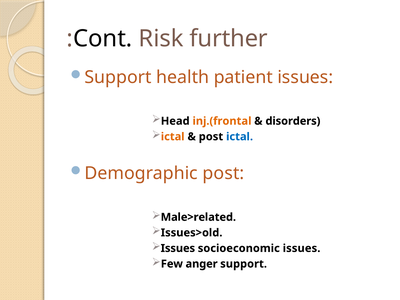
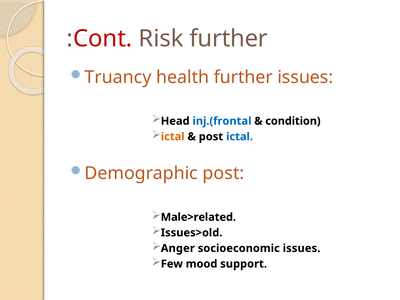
Cont colour: black -> red
Support at (118, 77): Support -> Truancy
health patient: patient -> further
inj.(frontal colour: orange -> blue
disorders: disorders -> condition
Issues at (178, 248): Issues -> Anger
anger: anger -> mood
